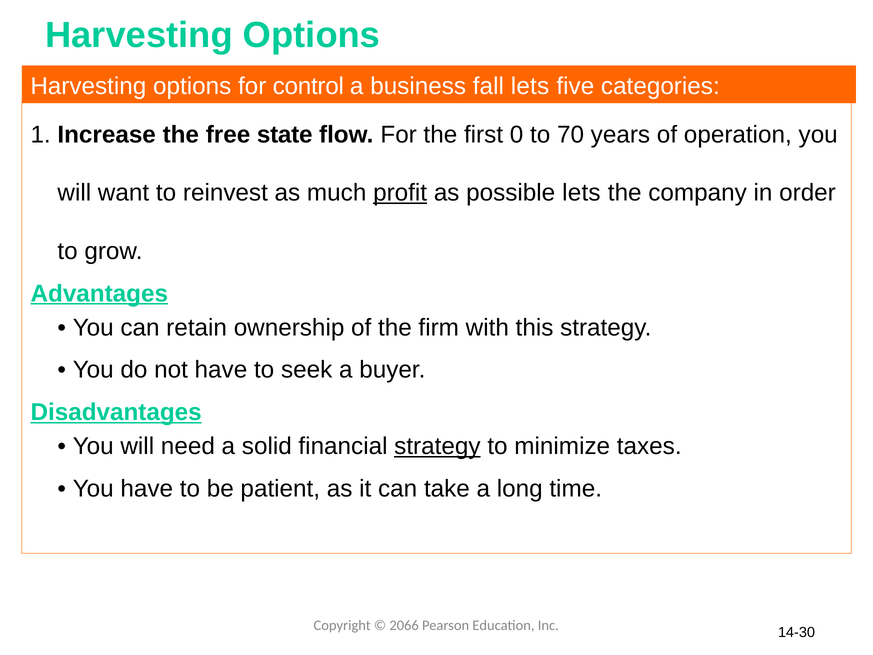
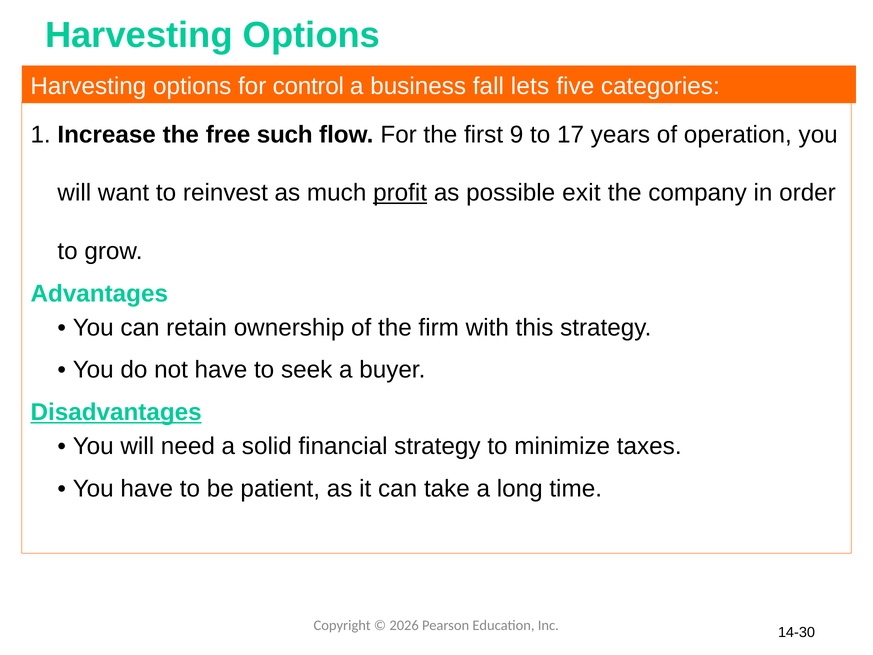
state: state -> such
0: 0 -> 9
70: 70 -> 17
possible lets: lets -> exit
Advantages underline: present -> none
strategy at (437, 446) underline: present -> none
2066: 2066 -> 2026
